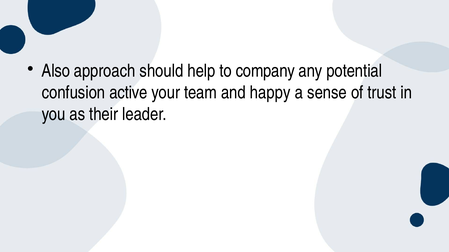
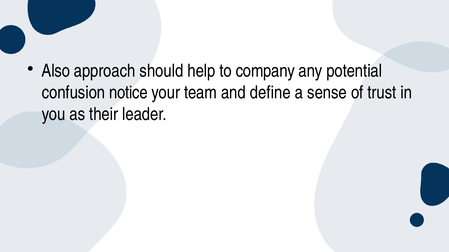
active: active -> notice
happy: happy -> define
